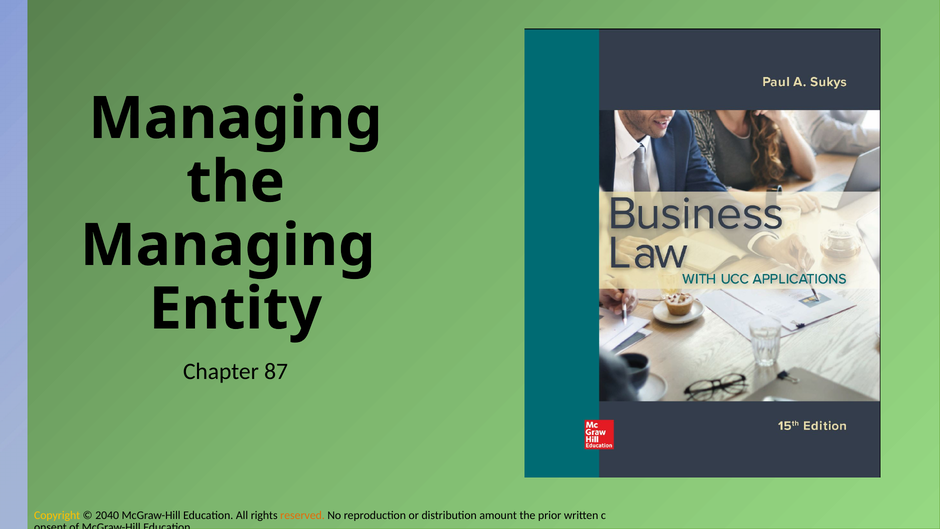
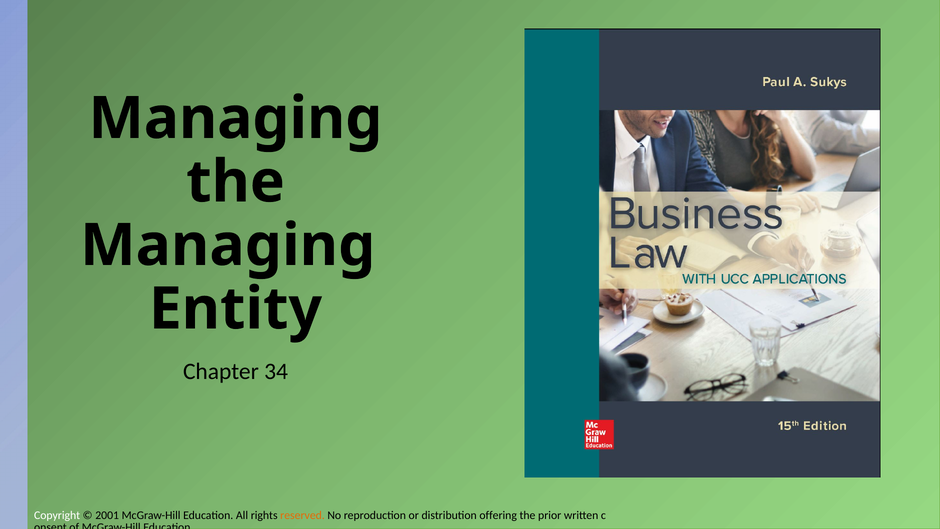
87: 87 -> 34
Copyright colour: yellow -> white
2040: 2040 -> 2001
amount: amount -> offering
